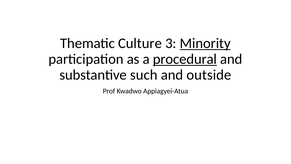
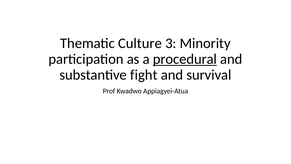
Minority underline: present -> none
such: such -> fight
outside: outside -> survival
